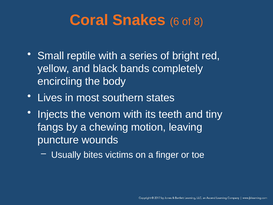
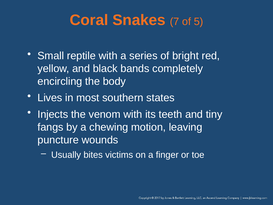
6: 6 -> 7
8: 8 -> 5
